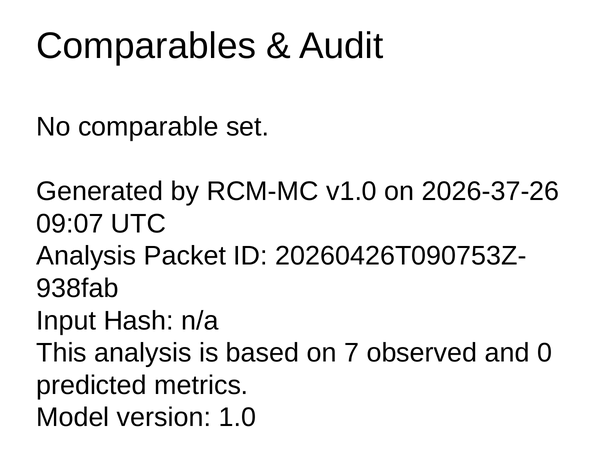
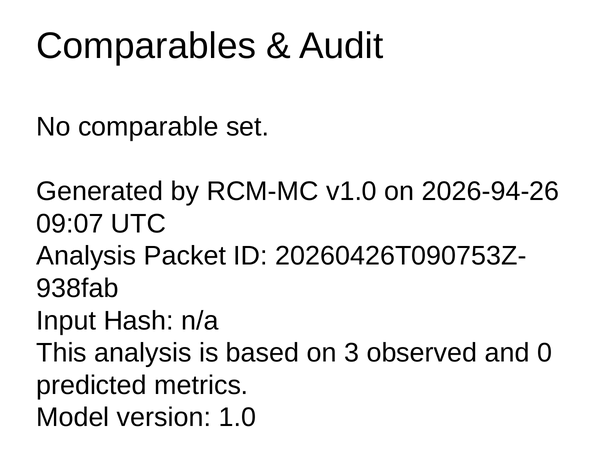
2026-37-26: 2026-37-26 -> 2026-94-26
7: 7 -> 3
